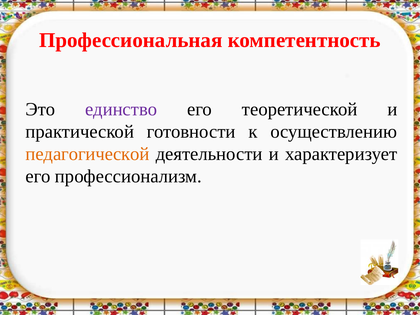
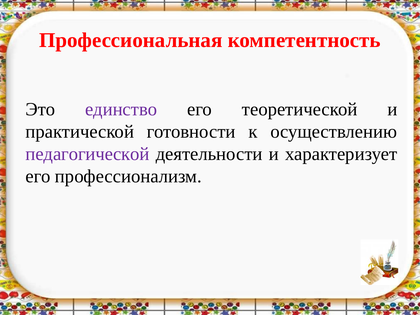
педагогической colour: orange -> purple
